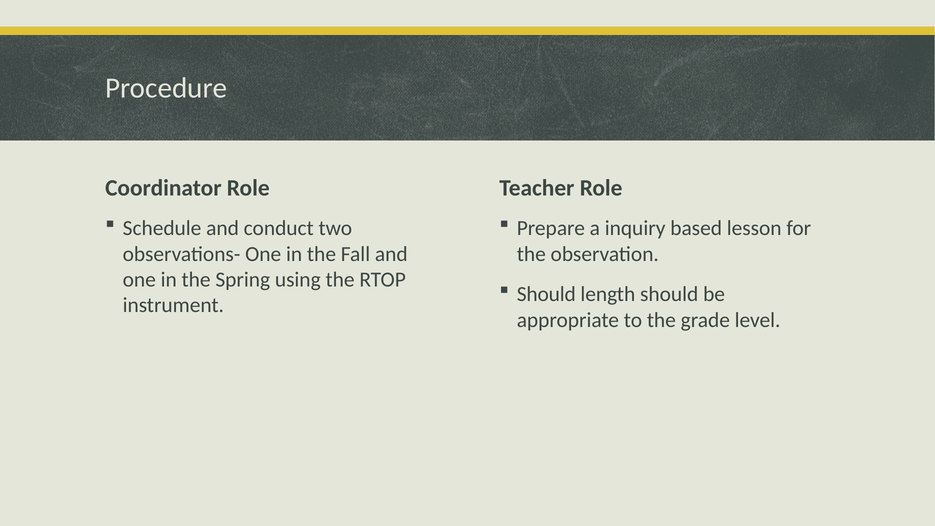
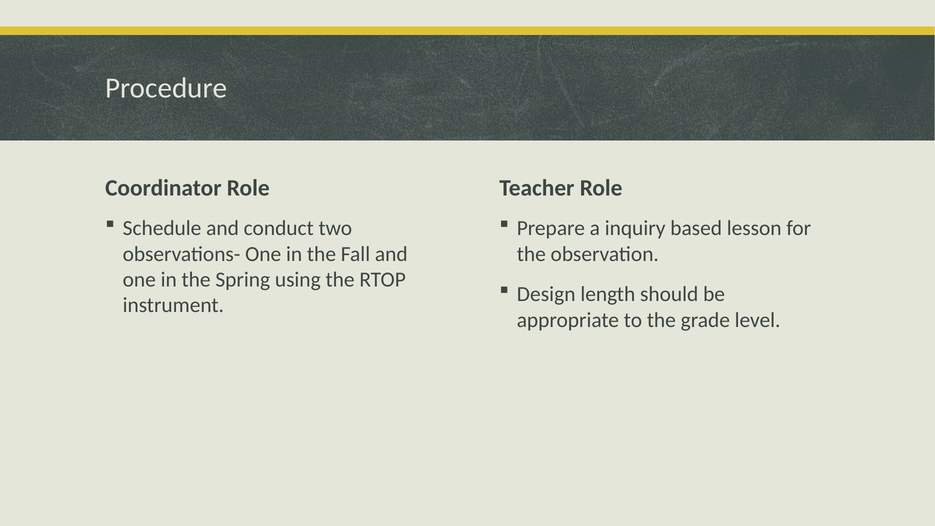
Should at (546, 294): Should -> Design
